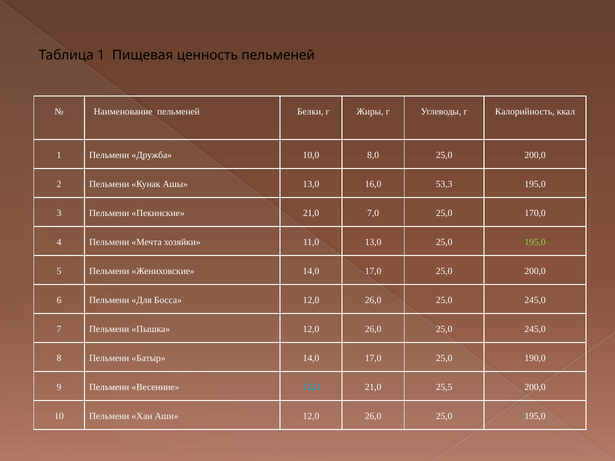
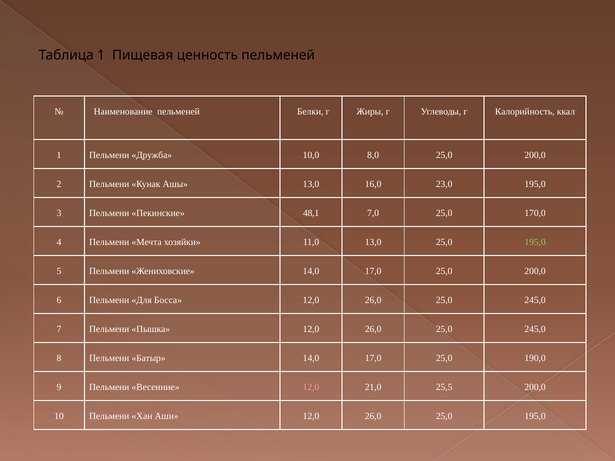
53,3: 53,3 -> 23,0
Пекинские 21,0: 21,0 -> 48,1
12,0 at (311, 387) colour: light blue -> pink
